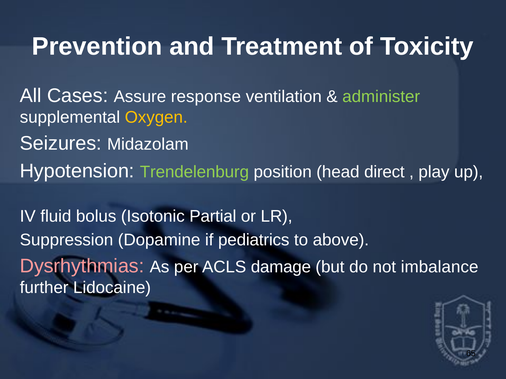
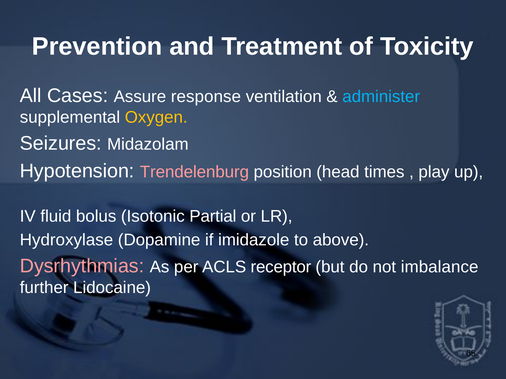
administer colour: light green -> light blue
Trendelenburg colour: light green -> pink
direct: direct -> times
Suppression: Suppression -> Hydroxylase
pediatrics: pediatrics -> imidazole
damage: damage -> receptor
